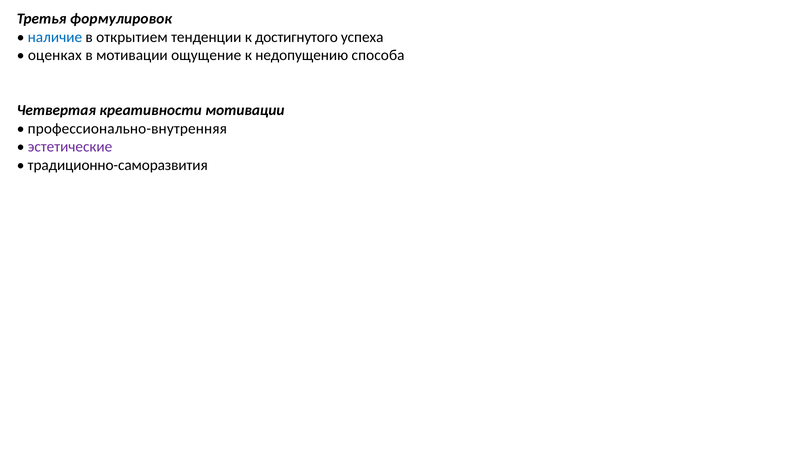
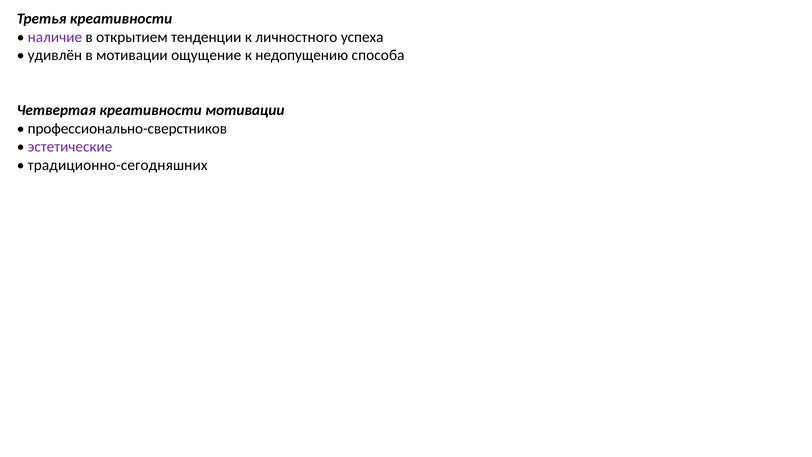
Третья формулировок: формулировок -> креативности
наличие colour: blue -> purple
достигнутого: достигнутого -> личностного
оценках: оценках -> удивлён
профессионально-внутренняя: профессионально-внутренняя -> профессионально-сверстников
традиционно-саморазвития: традиционно-саморазвития -> традиционно-сегодняшних
